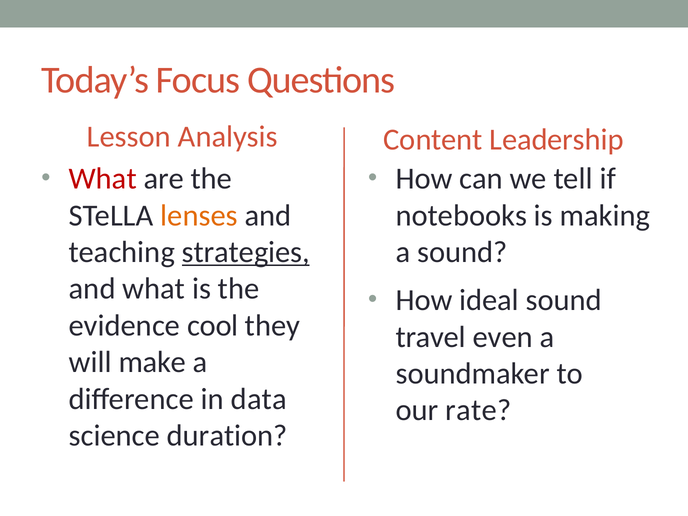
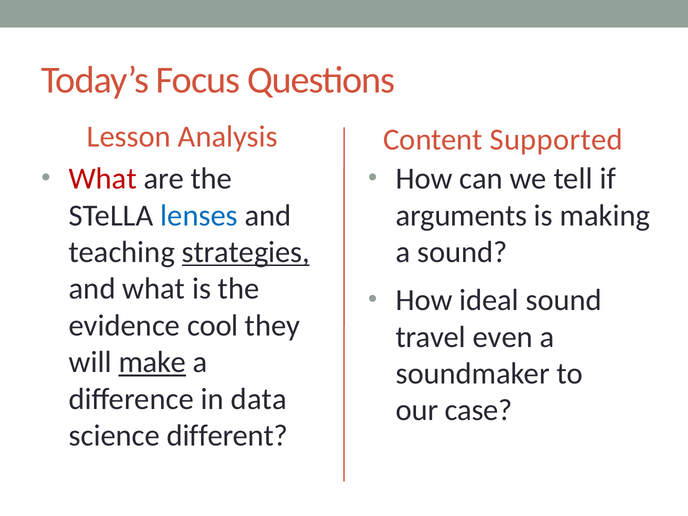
Leadership: Leadership -> Supported
lenses colour: orange -> blue
notebooks: notebooks -> arguments
make underline: none -> present
rate: rate -> case
duration: duration -> different
